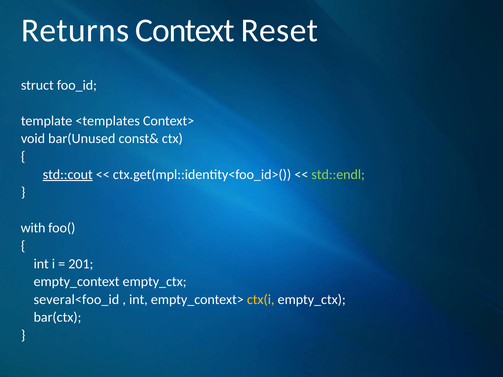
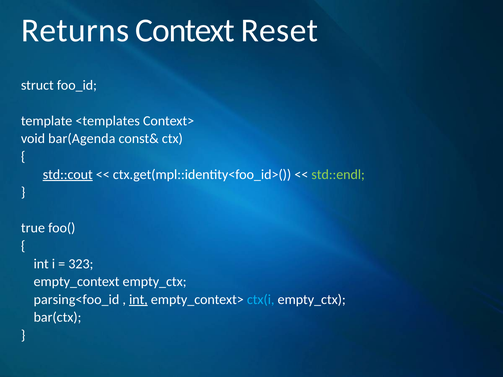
bar(Unused: bar(Unused -> bar(Agenda
with: with -> true
201: 201 -> 323
several<foo_id: several<foo_id -> parsing<foo_id
int at (138, 300) underline: none -> present
ctx(i colour: yellow -> light blue
